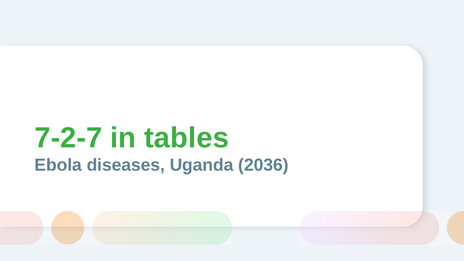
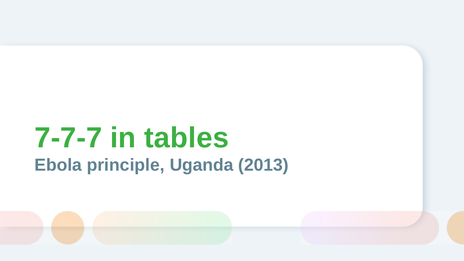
7-2-7: 7-2-7 -> 7-7-7
diseases: diseases -> principle
2036: 2036 -> 2013
